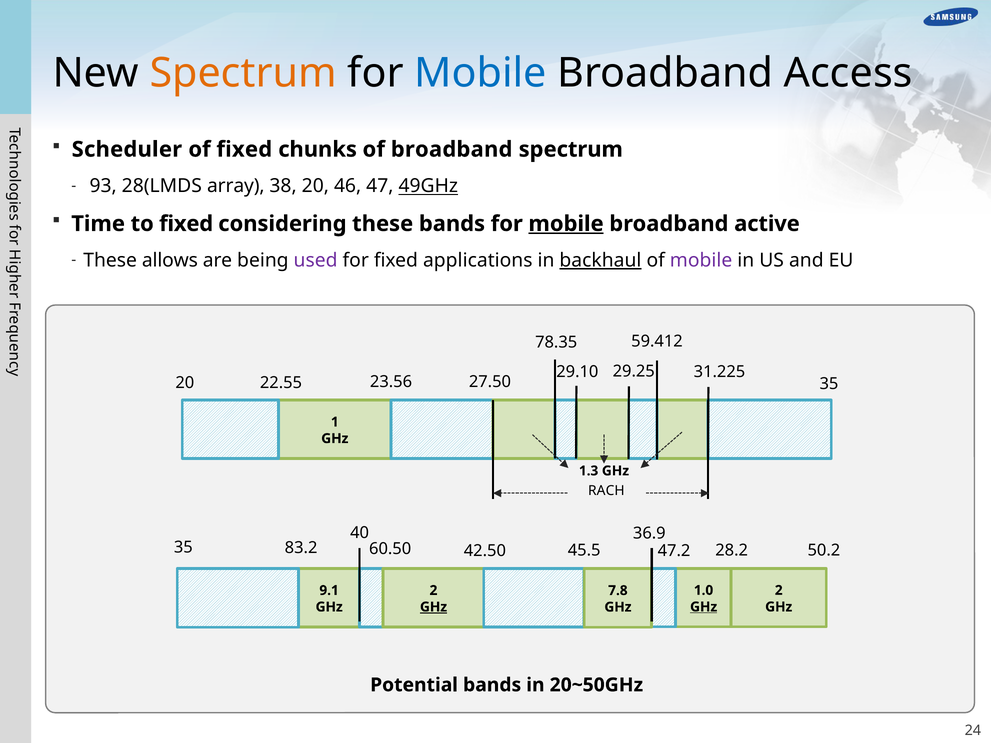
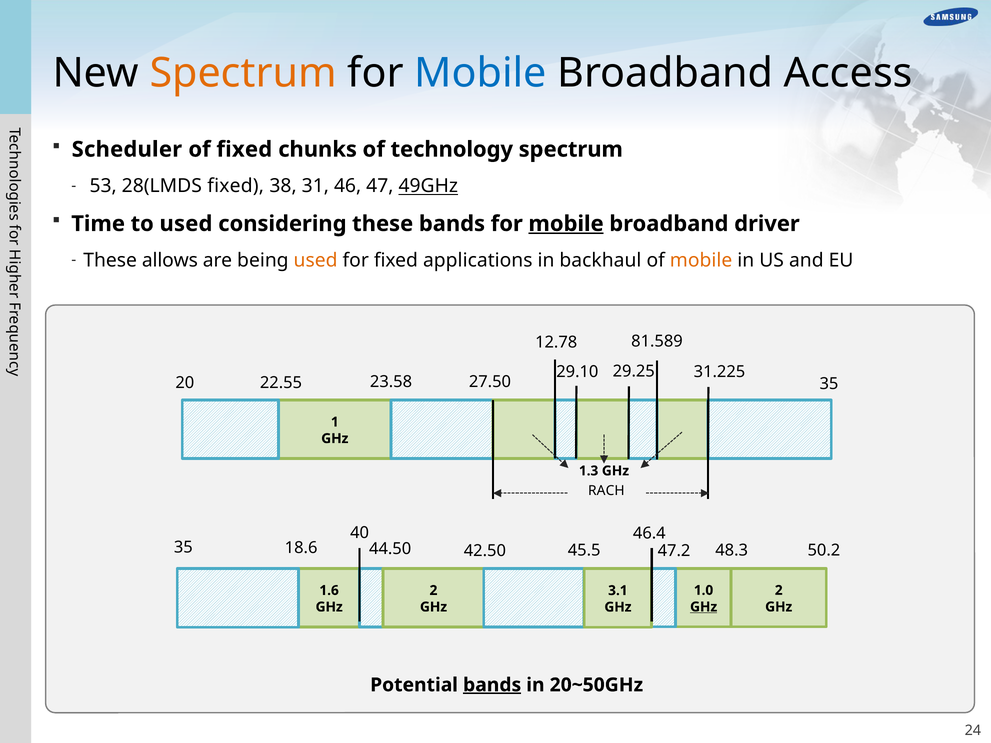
of broadband: broadband -> technology
93: 93 -> 53
28(LMDS array: array -> fixed
38 20: 20 -> 31
to fixed: fixed -> used
active: active -> driver
used at (316, 261) colour: purple -> orange
backhaul underline: present -> none
mobile at (701, 261) colour: purple -> orange
59.412: 59.412 -> 81.589
78.35: 78.35 -> 12.78
23.56: 23.56 -> 23.58
36.9: 36.9 -> 46.4
83.2: 83.2 -> 18.6
60.50: 60.50 -> 44.50
28.2: 28.2 -> 48.3
9.1: 9.1 -> 1.6
7.8: 7.8 -> 3.1
GHz at (434, 607) underline: present -> none
bands at (492, 685) underline: none -> present
